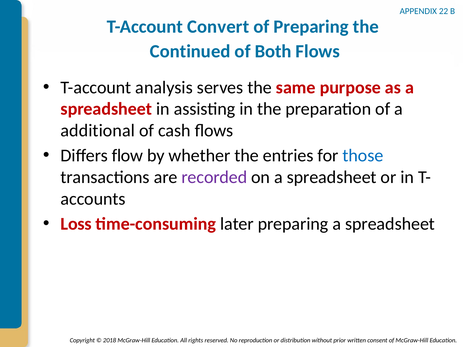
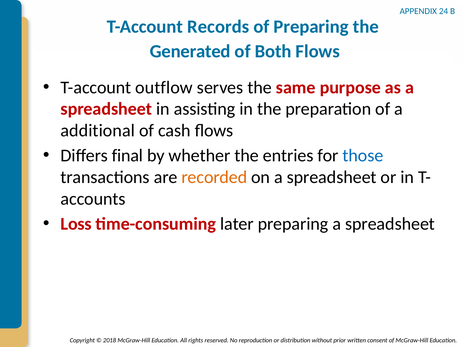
22: 22 -> 24
Convert: Convert -> Records
Continued: Continued -> Generated
analysis: analysis -> outflow
flow: flow -> final
recorded colour: purple -> orange
